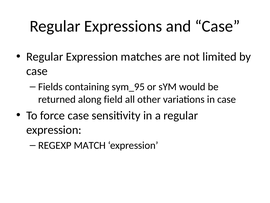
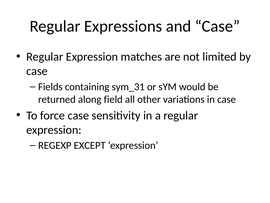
sym_95: sym_95 -> sym_31
MATCH: MATCH -> EXCEPT
